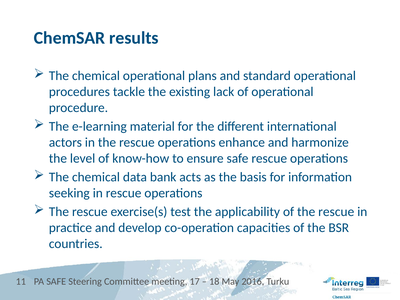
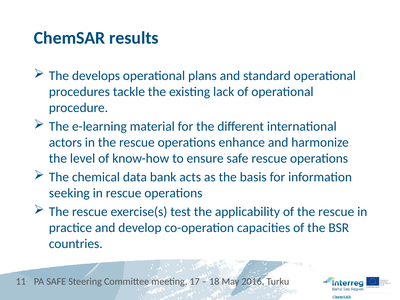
chemical at (96, 76): chemical -> develops
